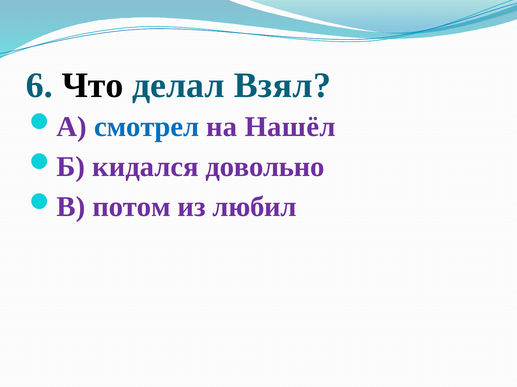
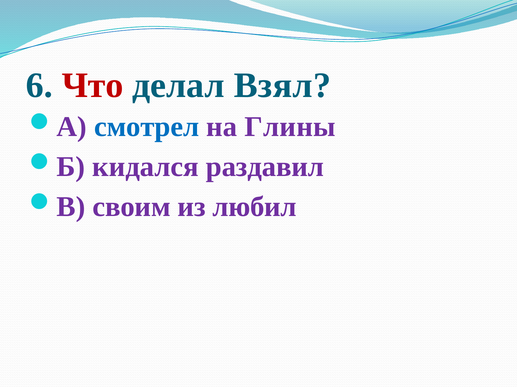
Что colour: black -> red
Нашёл: Нашёл -> Глины
довольно: довольно -> раздавил
потом: потом -> своим
